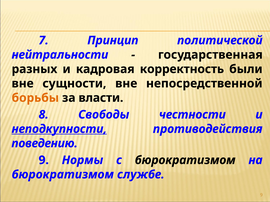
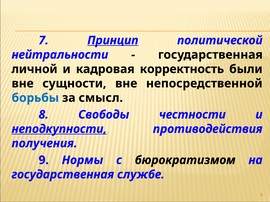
Принцип underline: none -> present
разных: разных -> личной
борьбы colour: orange -> blue
власти: власти -> смысл
поведению: поведению -> получения
бюрократизмом at (63, 175): бюрократизмом -> государственная
